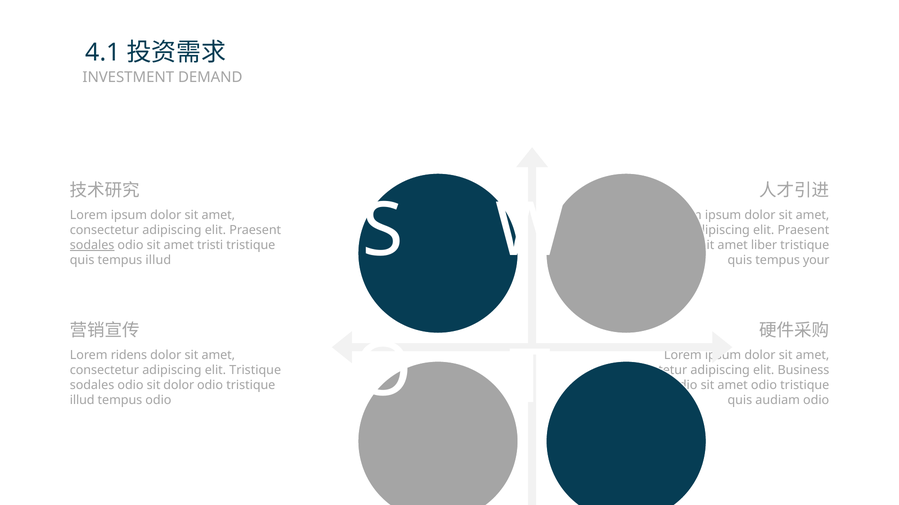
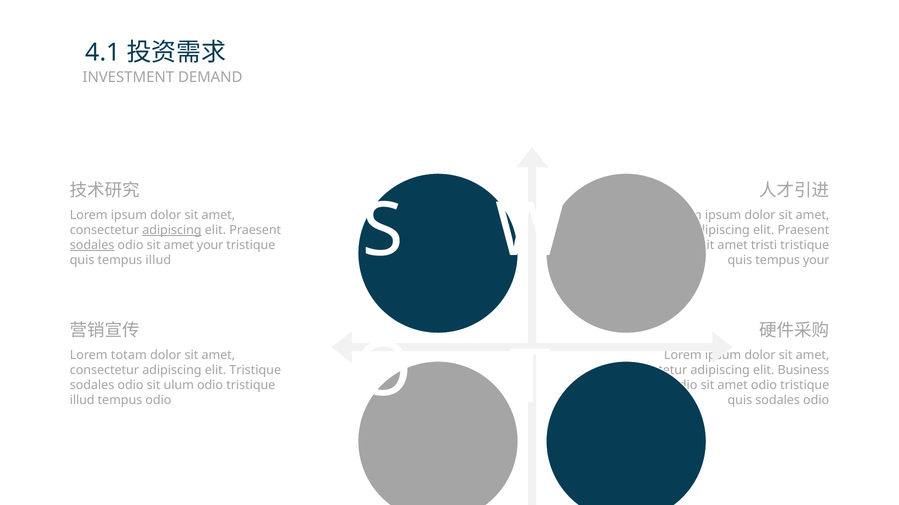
adipiscing at (172, 230) underline: none -> present
amet tristi: tristi -> your
liber: liber -> tristi
ridens: ridens -> totam
sit dolor: dolor -> ulum
audiam at (778, 401): audiam -> sodales
